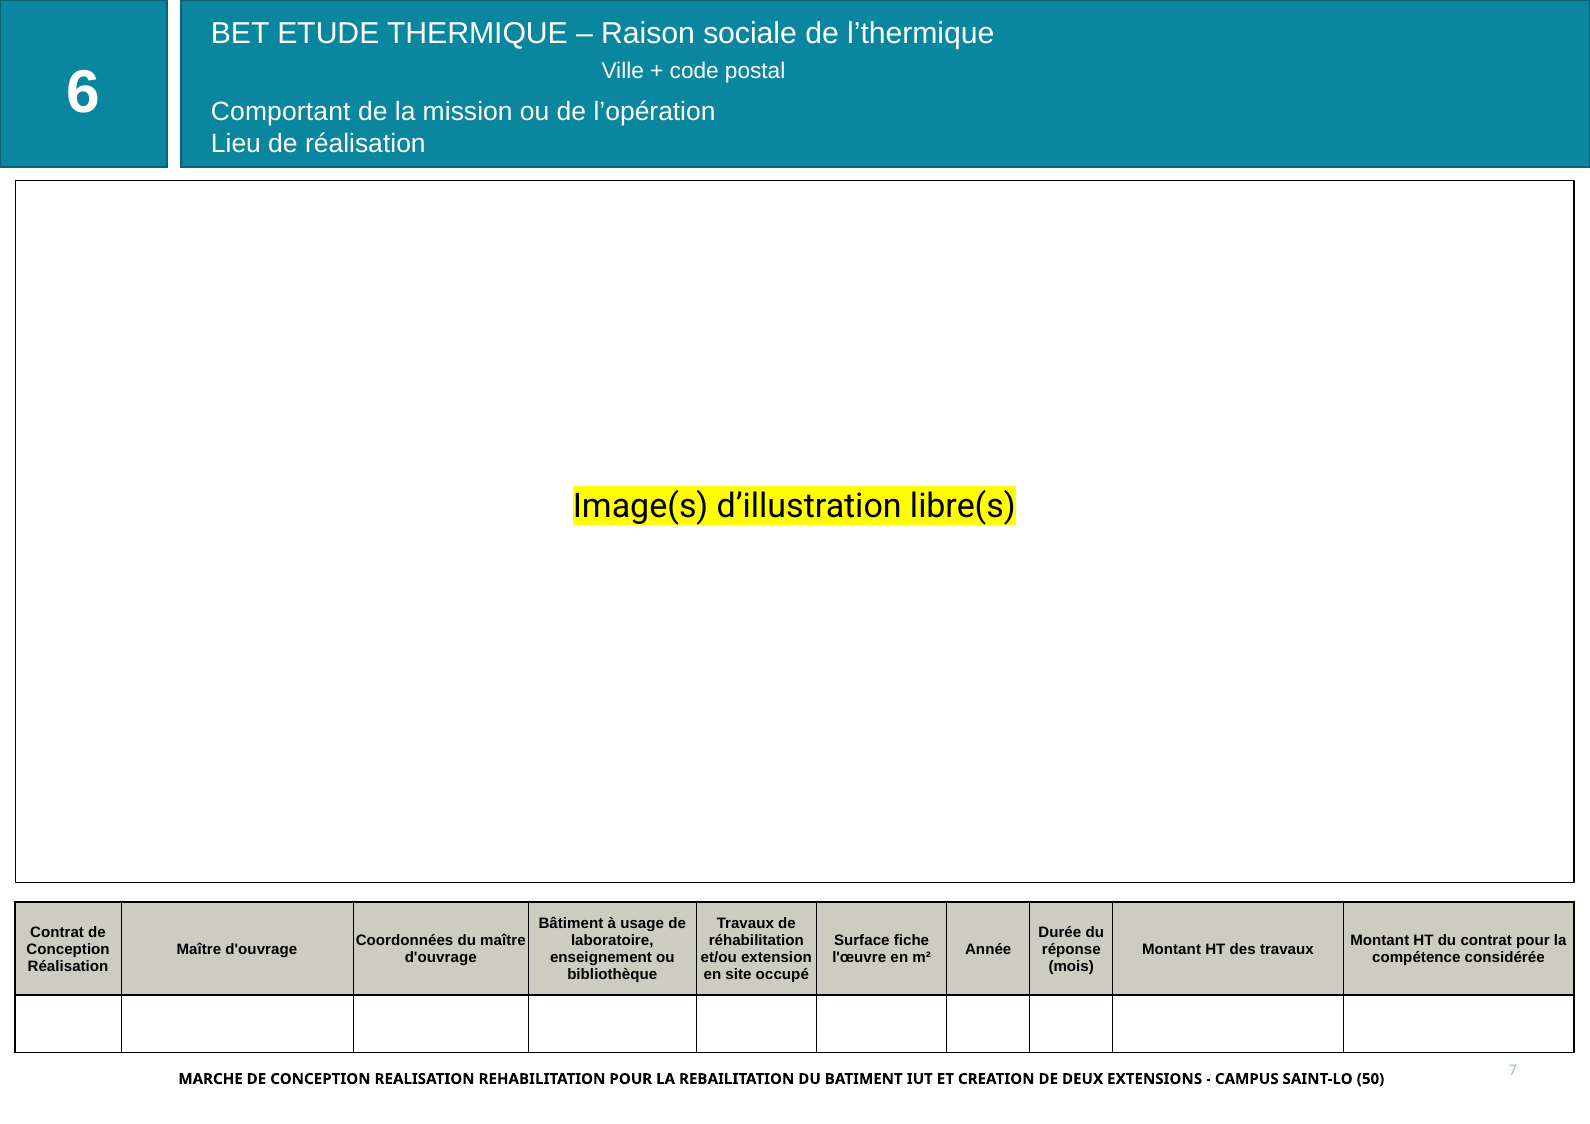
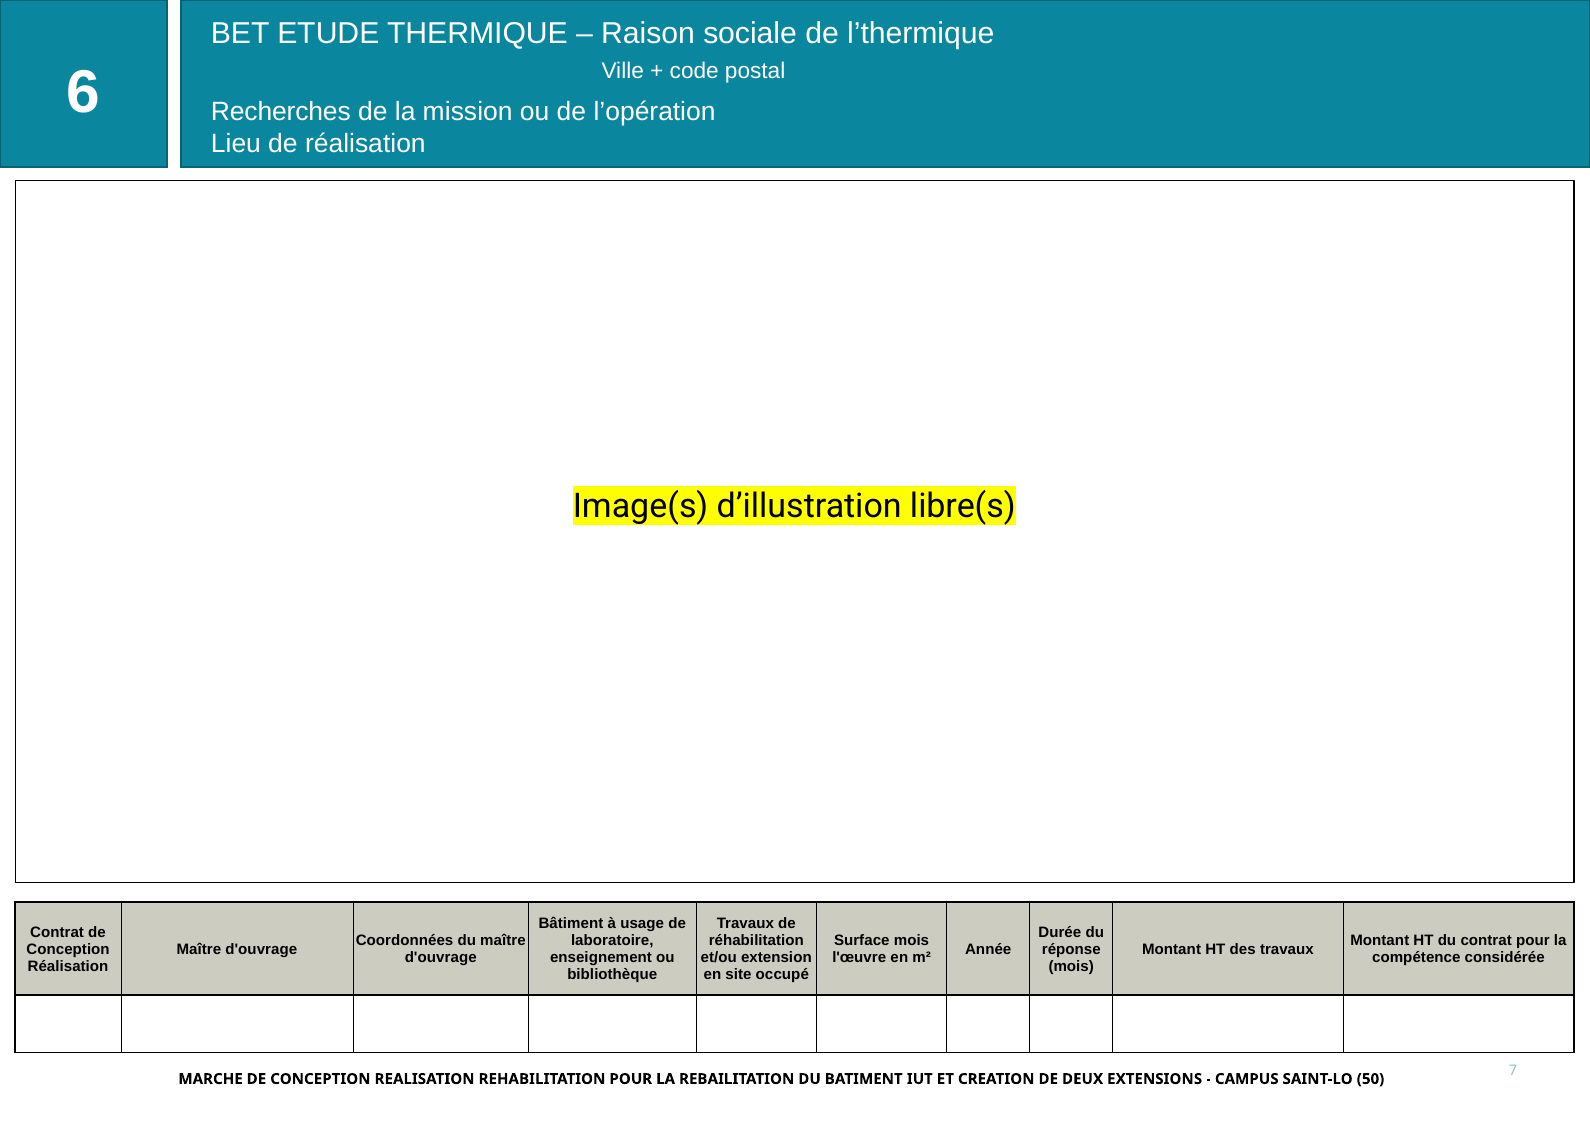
Comportant: Comportant -> Recherches
Surface fiche: fiche -> mois
